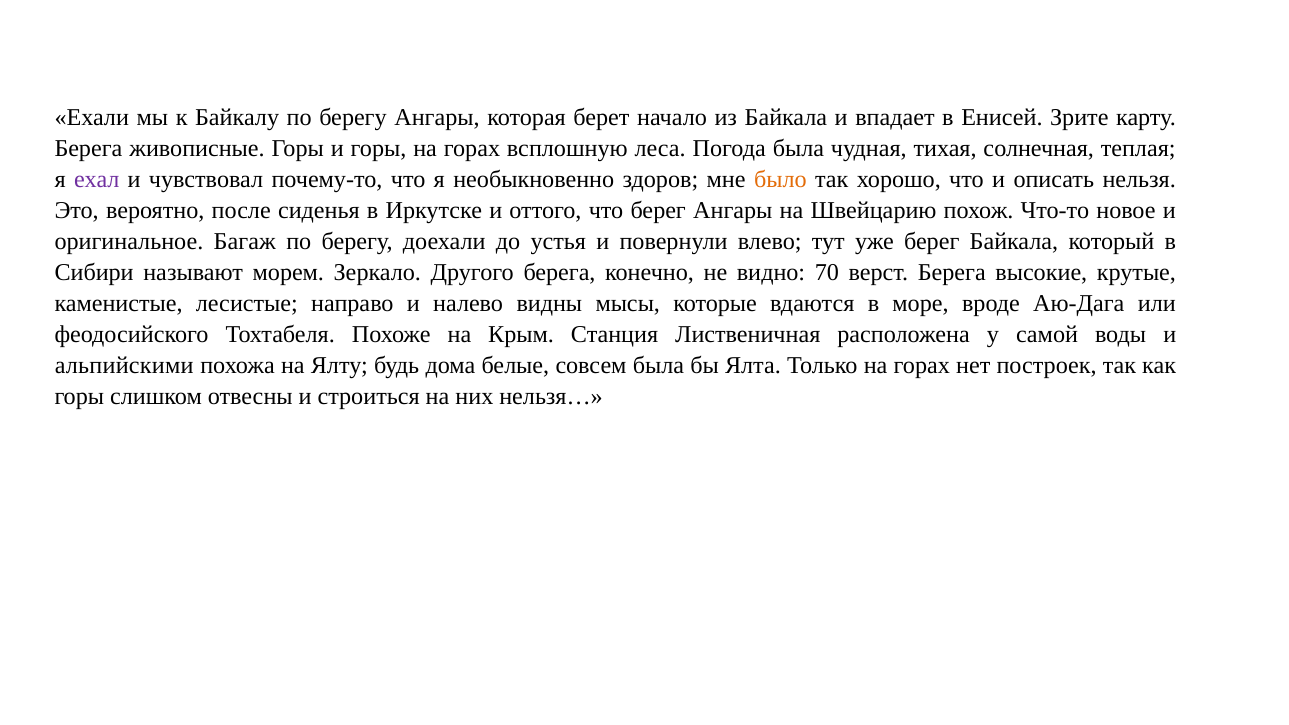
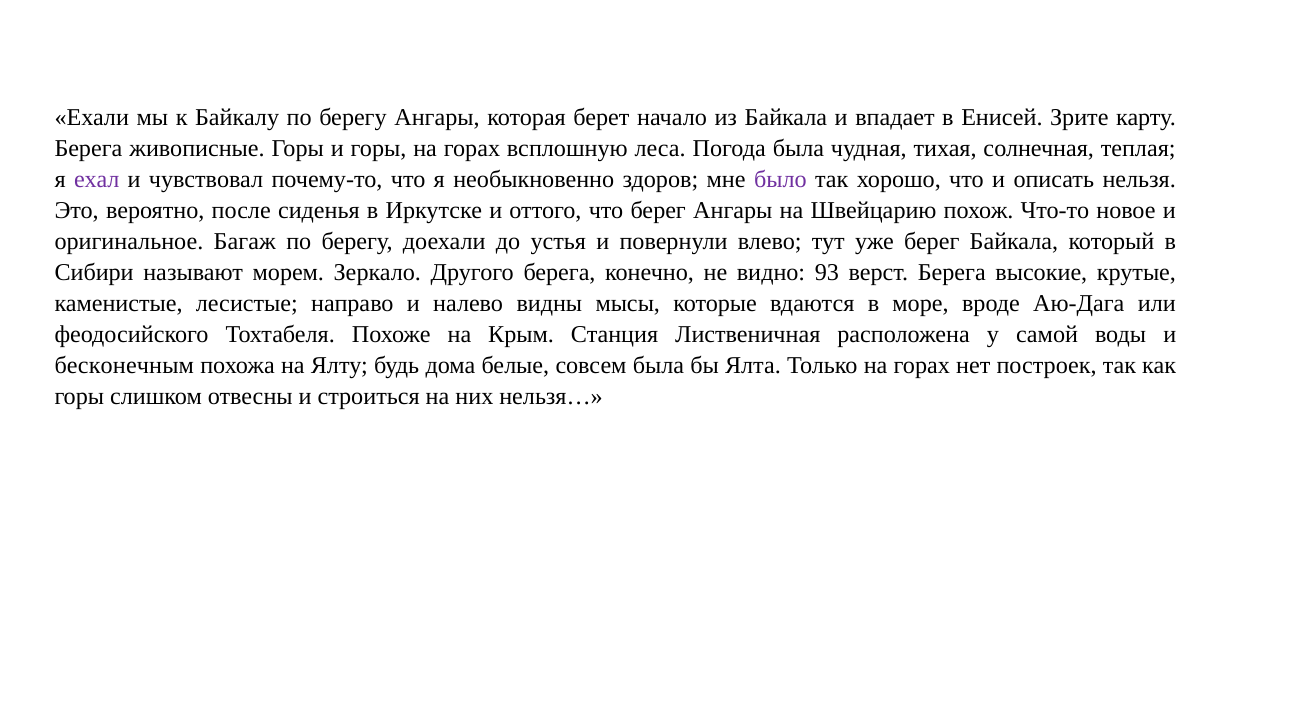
было colour: orange -> purple
70: 70 -> 93
альпийскими: альпийскими -> бесконечным
